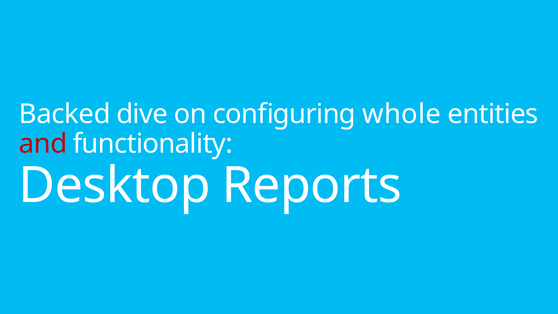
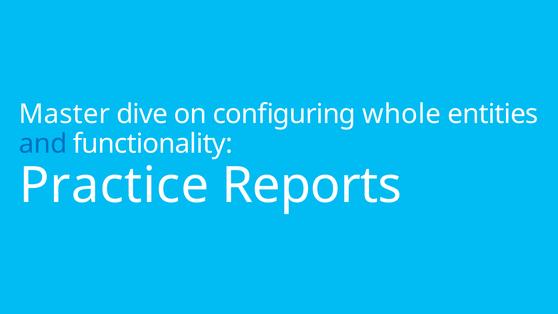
Backed: Backed -> Master
and colour: red -> blue
Desktop: Desktop -> Practice
